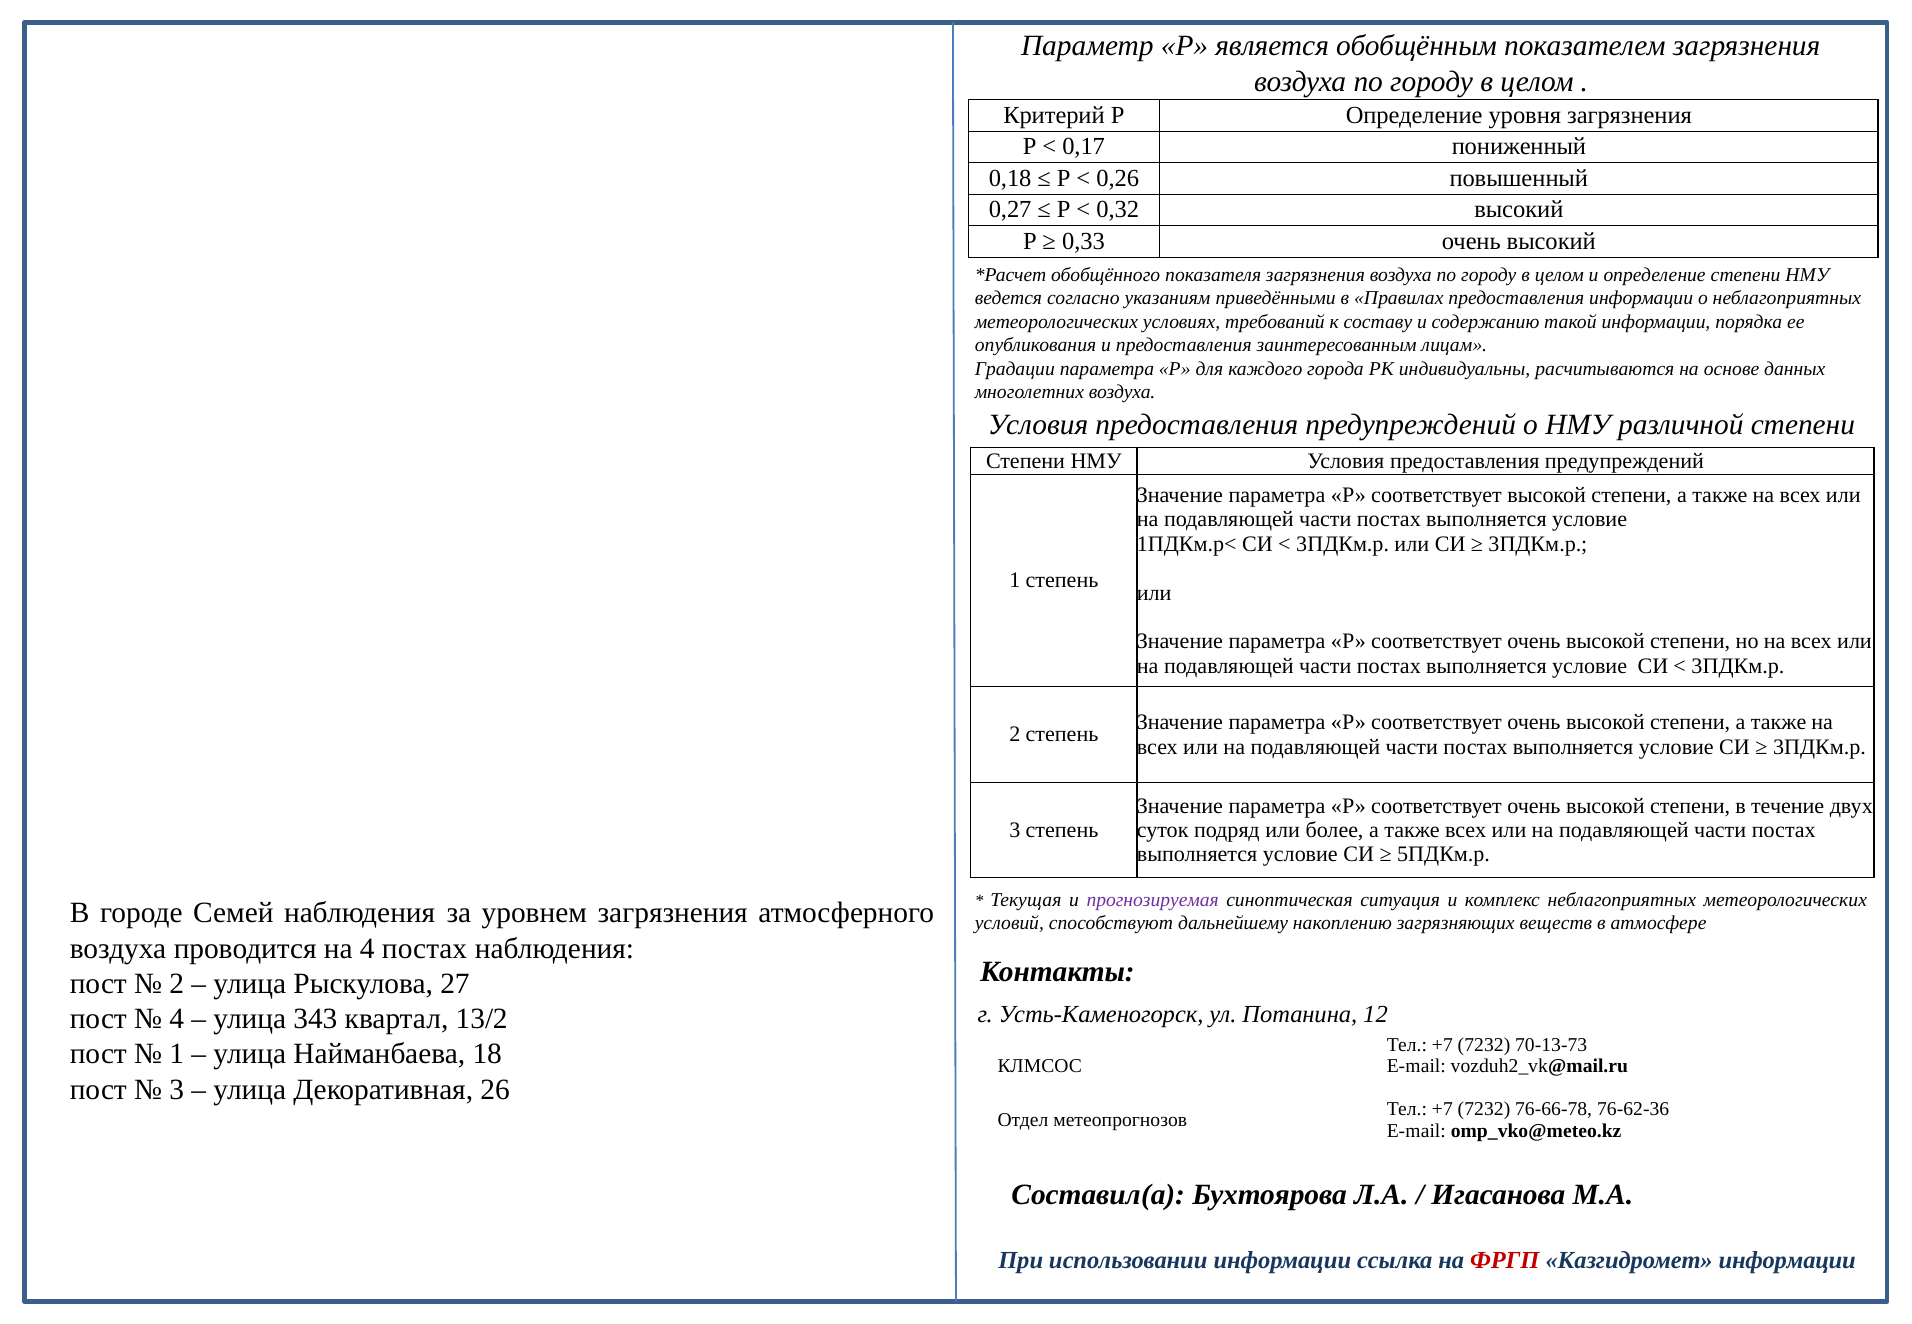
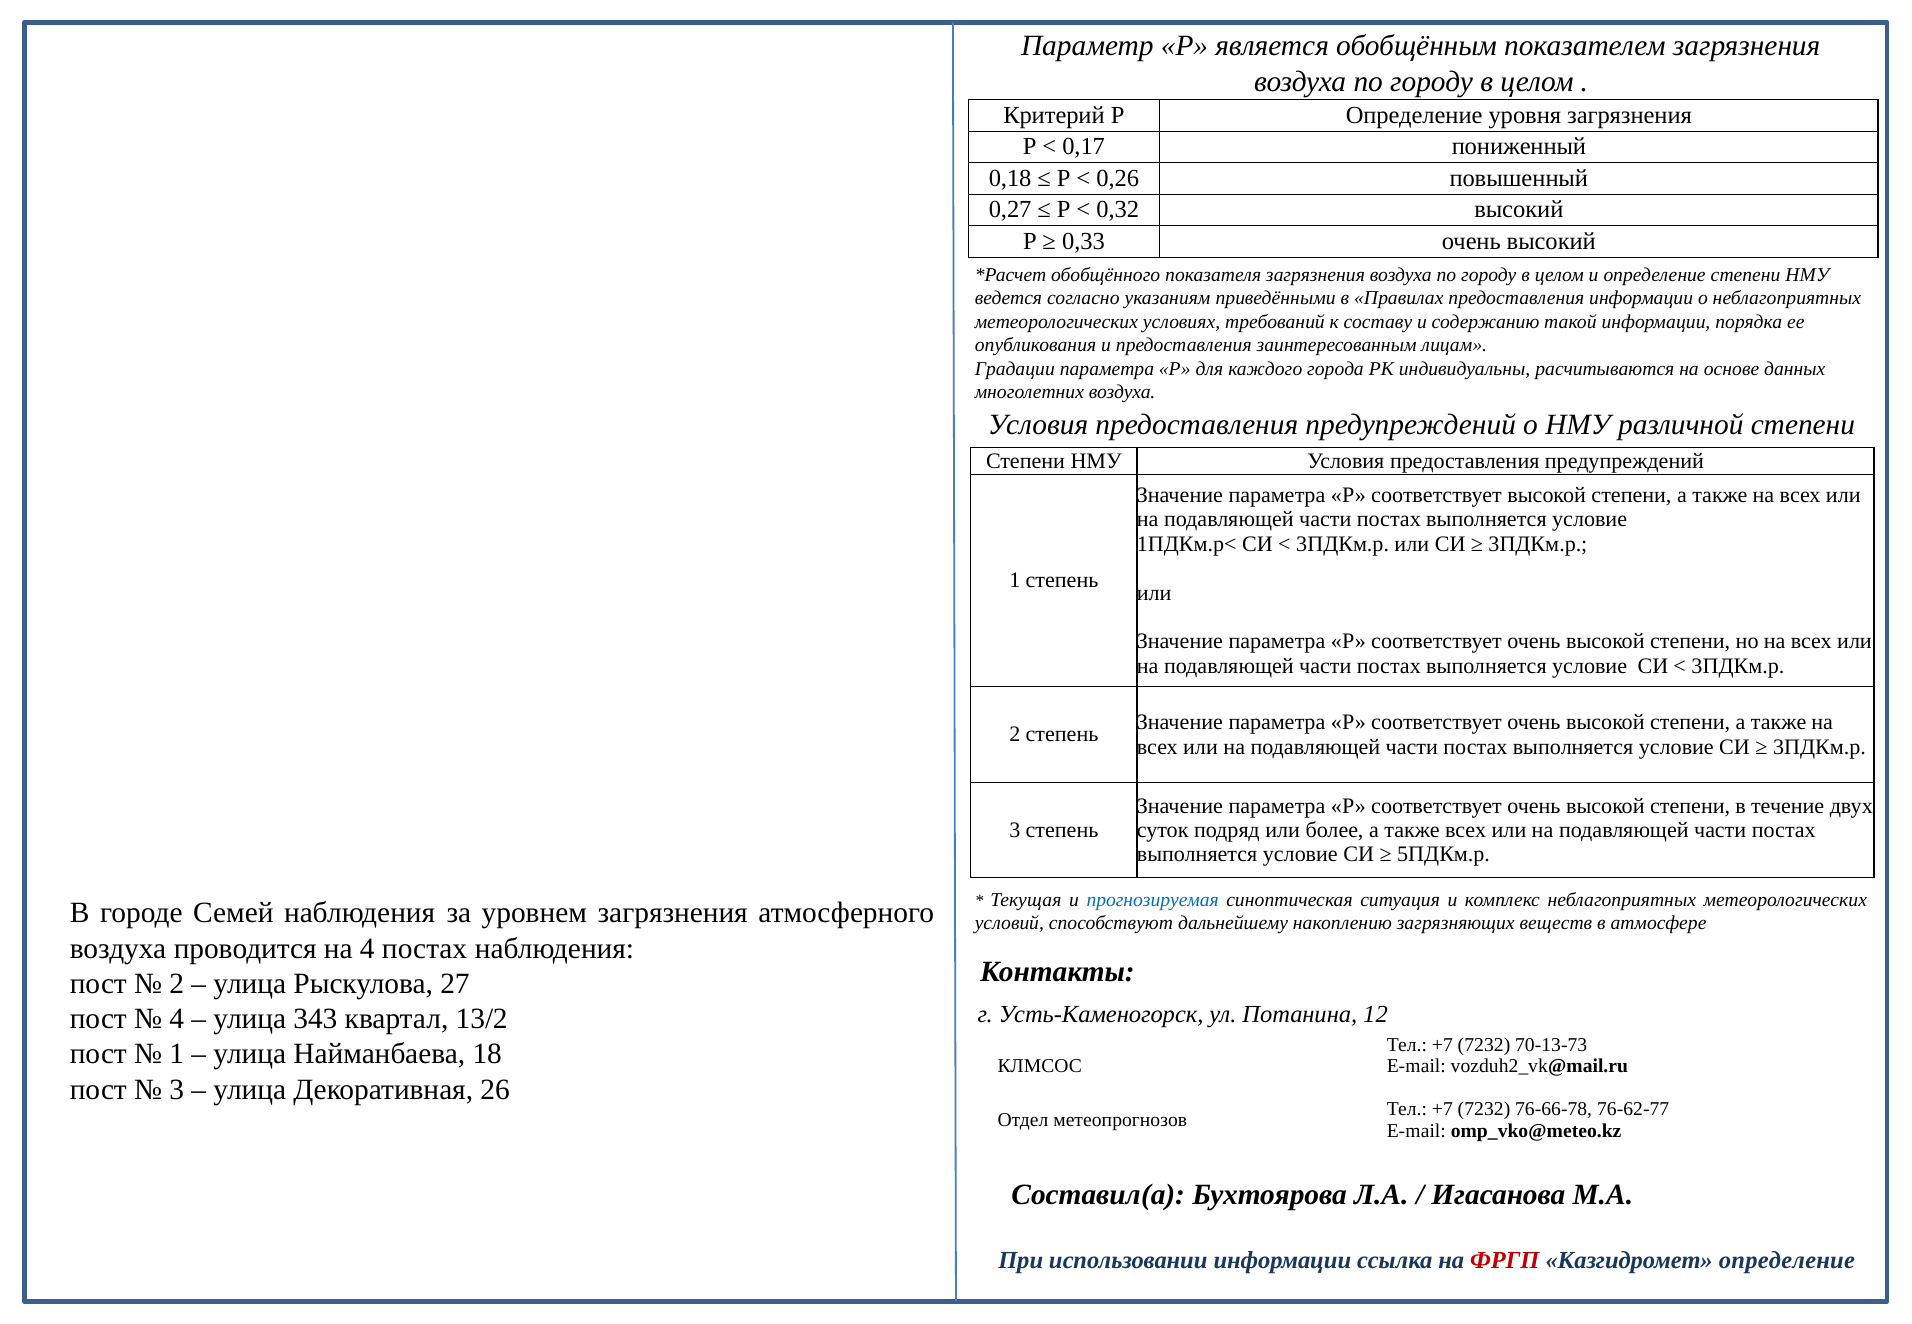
прогнозируемая colour: purple -> blue
76-62-36: 76-62-36 -> 76-62-77
Казгидромет информации: информации -> определение
